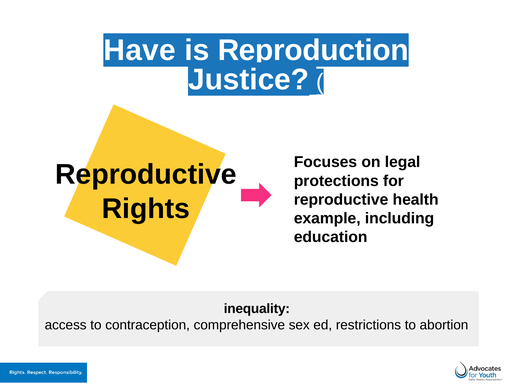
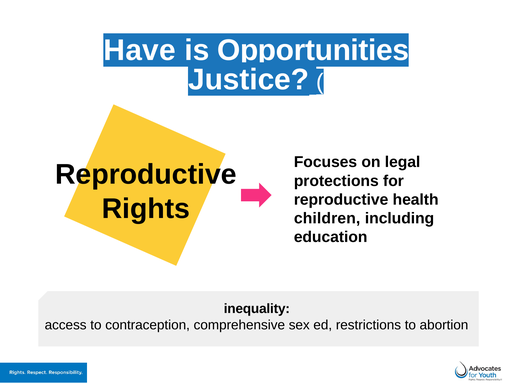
Reproduction: Reproduction -> Opportunities
example: example -> children
